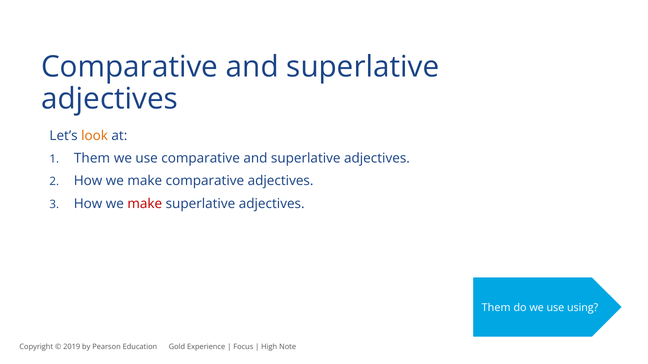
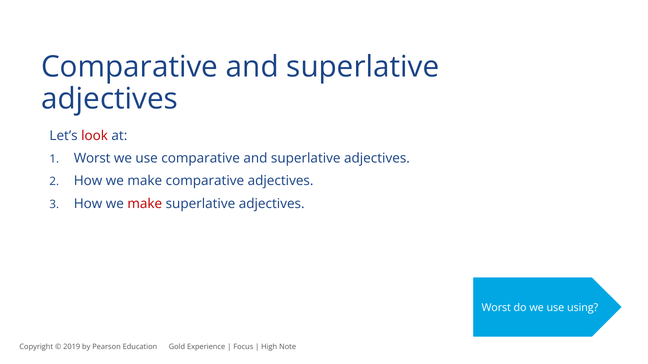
look colour: orange -> red
Them at (92, 159): Them -> Worst
Them at (496, 308): Them -> Worst
